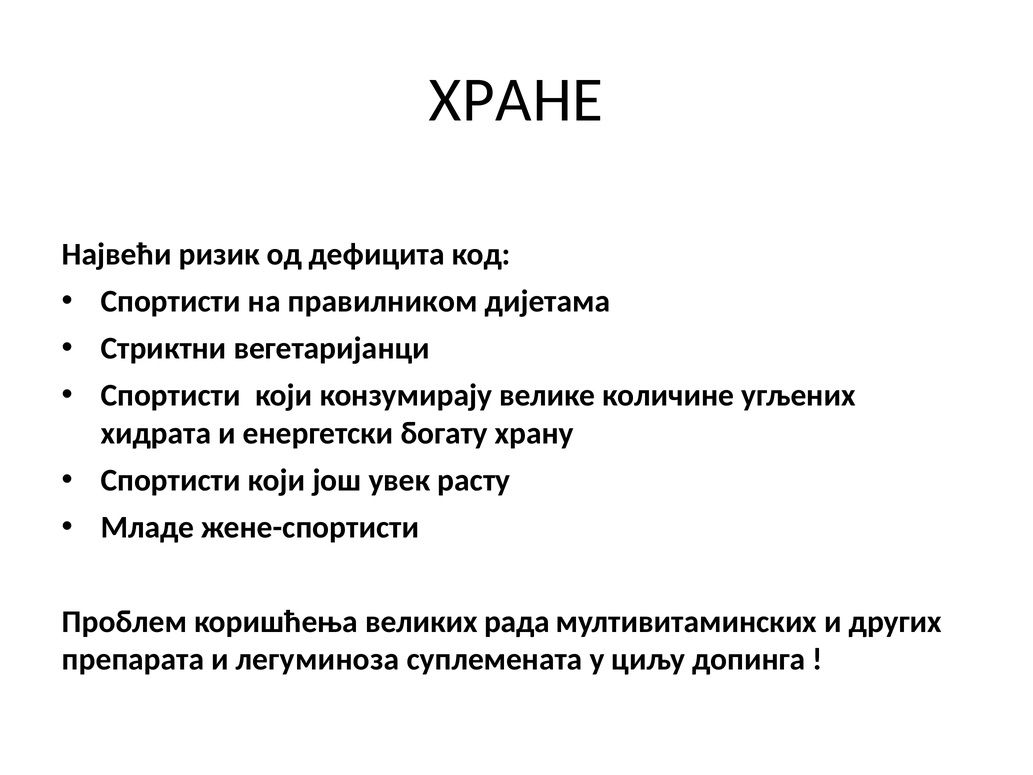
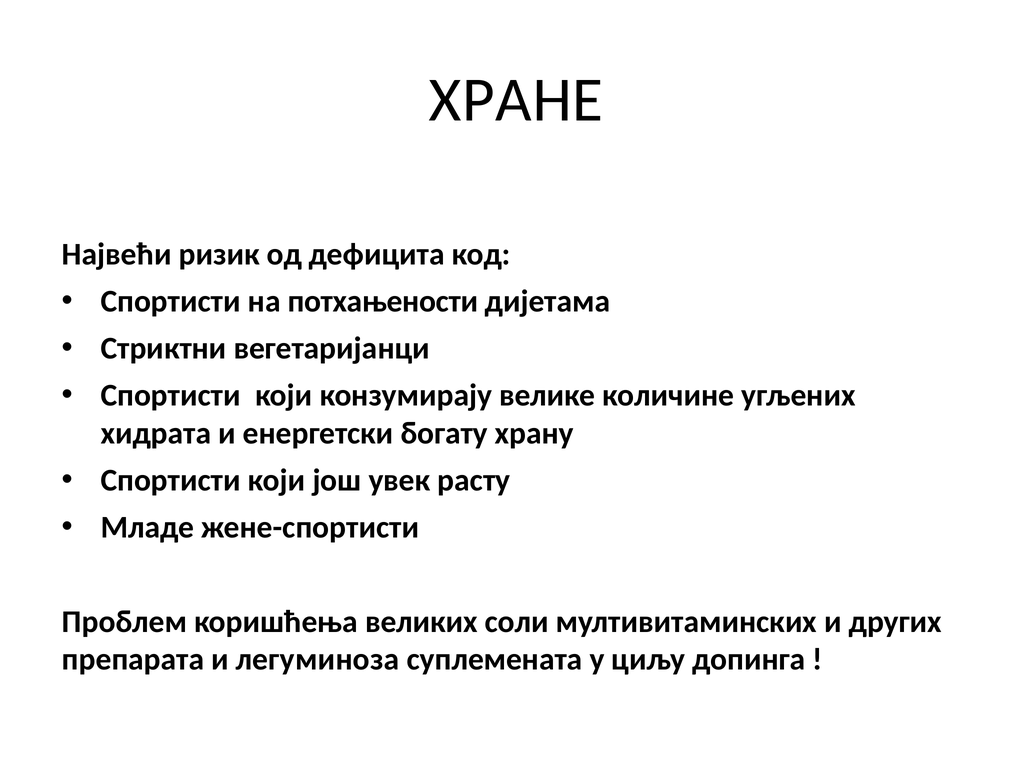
правилником: правилником -> потхањености
рада: рада -> соли
